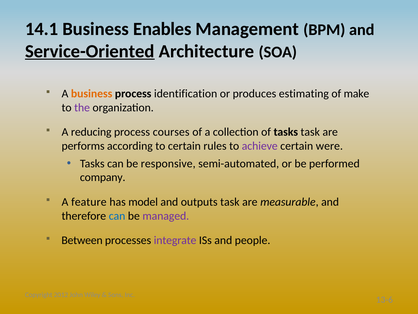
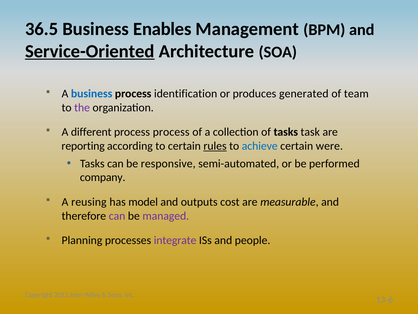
14.1: 14.1 -> 36.5
business at (92, 93) colour: orange -> blue
estimating: estimating -> generated
make: make -> team
reducing: reducing -> different
process courses: courses -> process
performs: performs -> reporting
rules underline: none -> present
achieve colour: purple -> blue
feature: feature -> reusing
outputs task: task -> cost
can at (117, 216) colour: blue -> purple
Between: Between -> Planning
